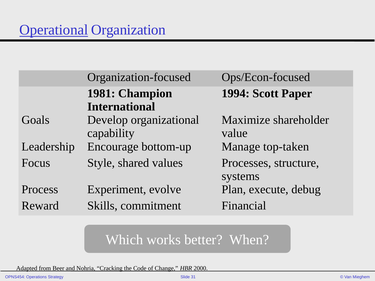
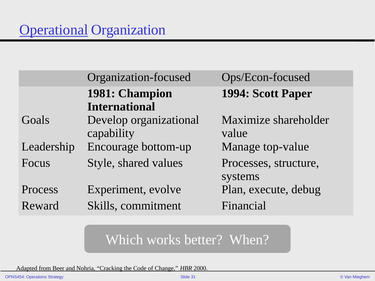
top-taken: top-taken -> top-value
